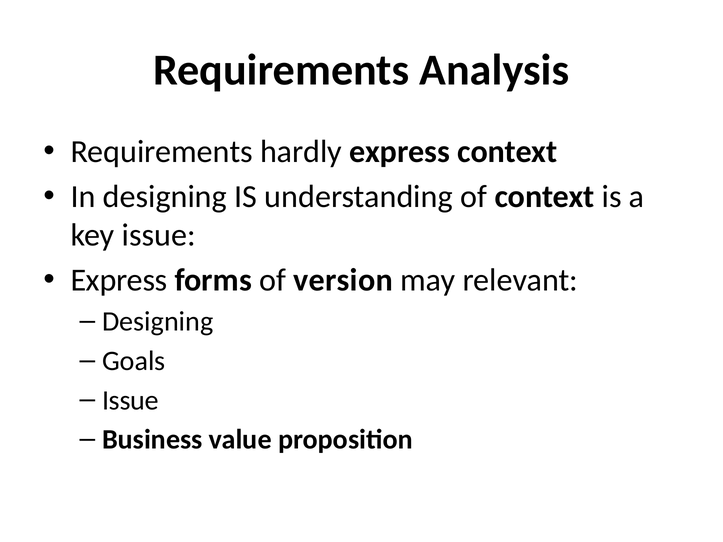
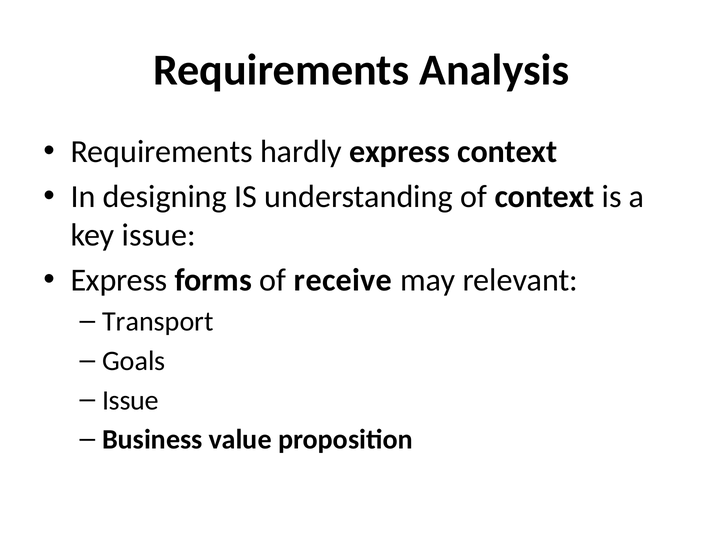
version: version -> receive
Designing at (158, 322): Designing -> Transport
